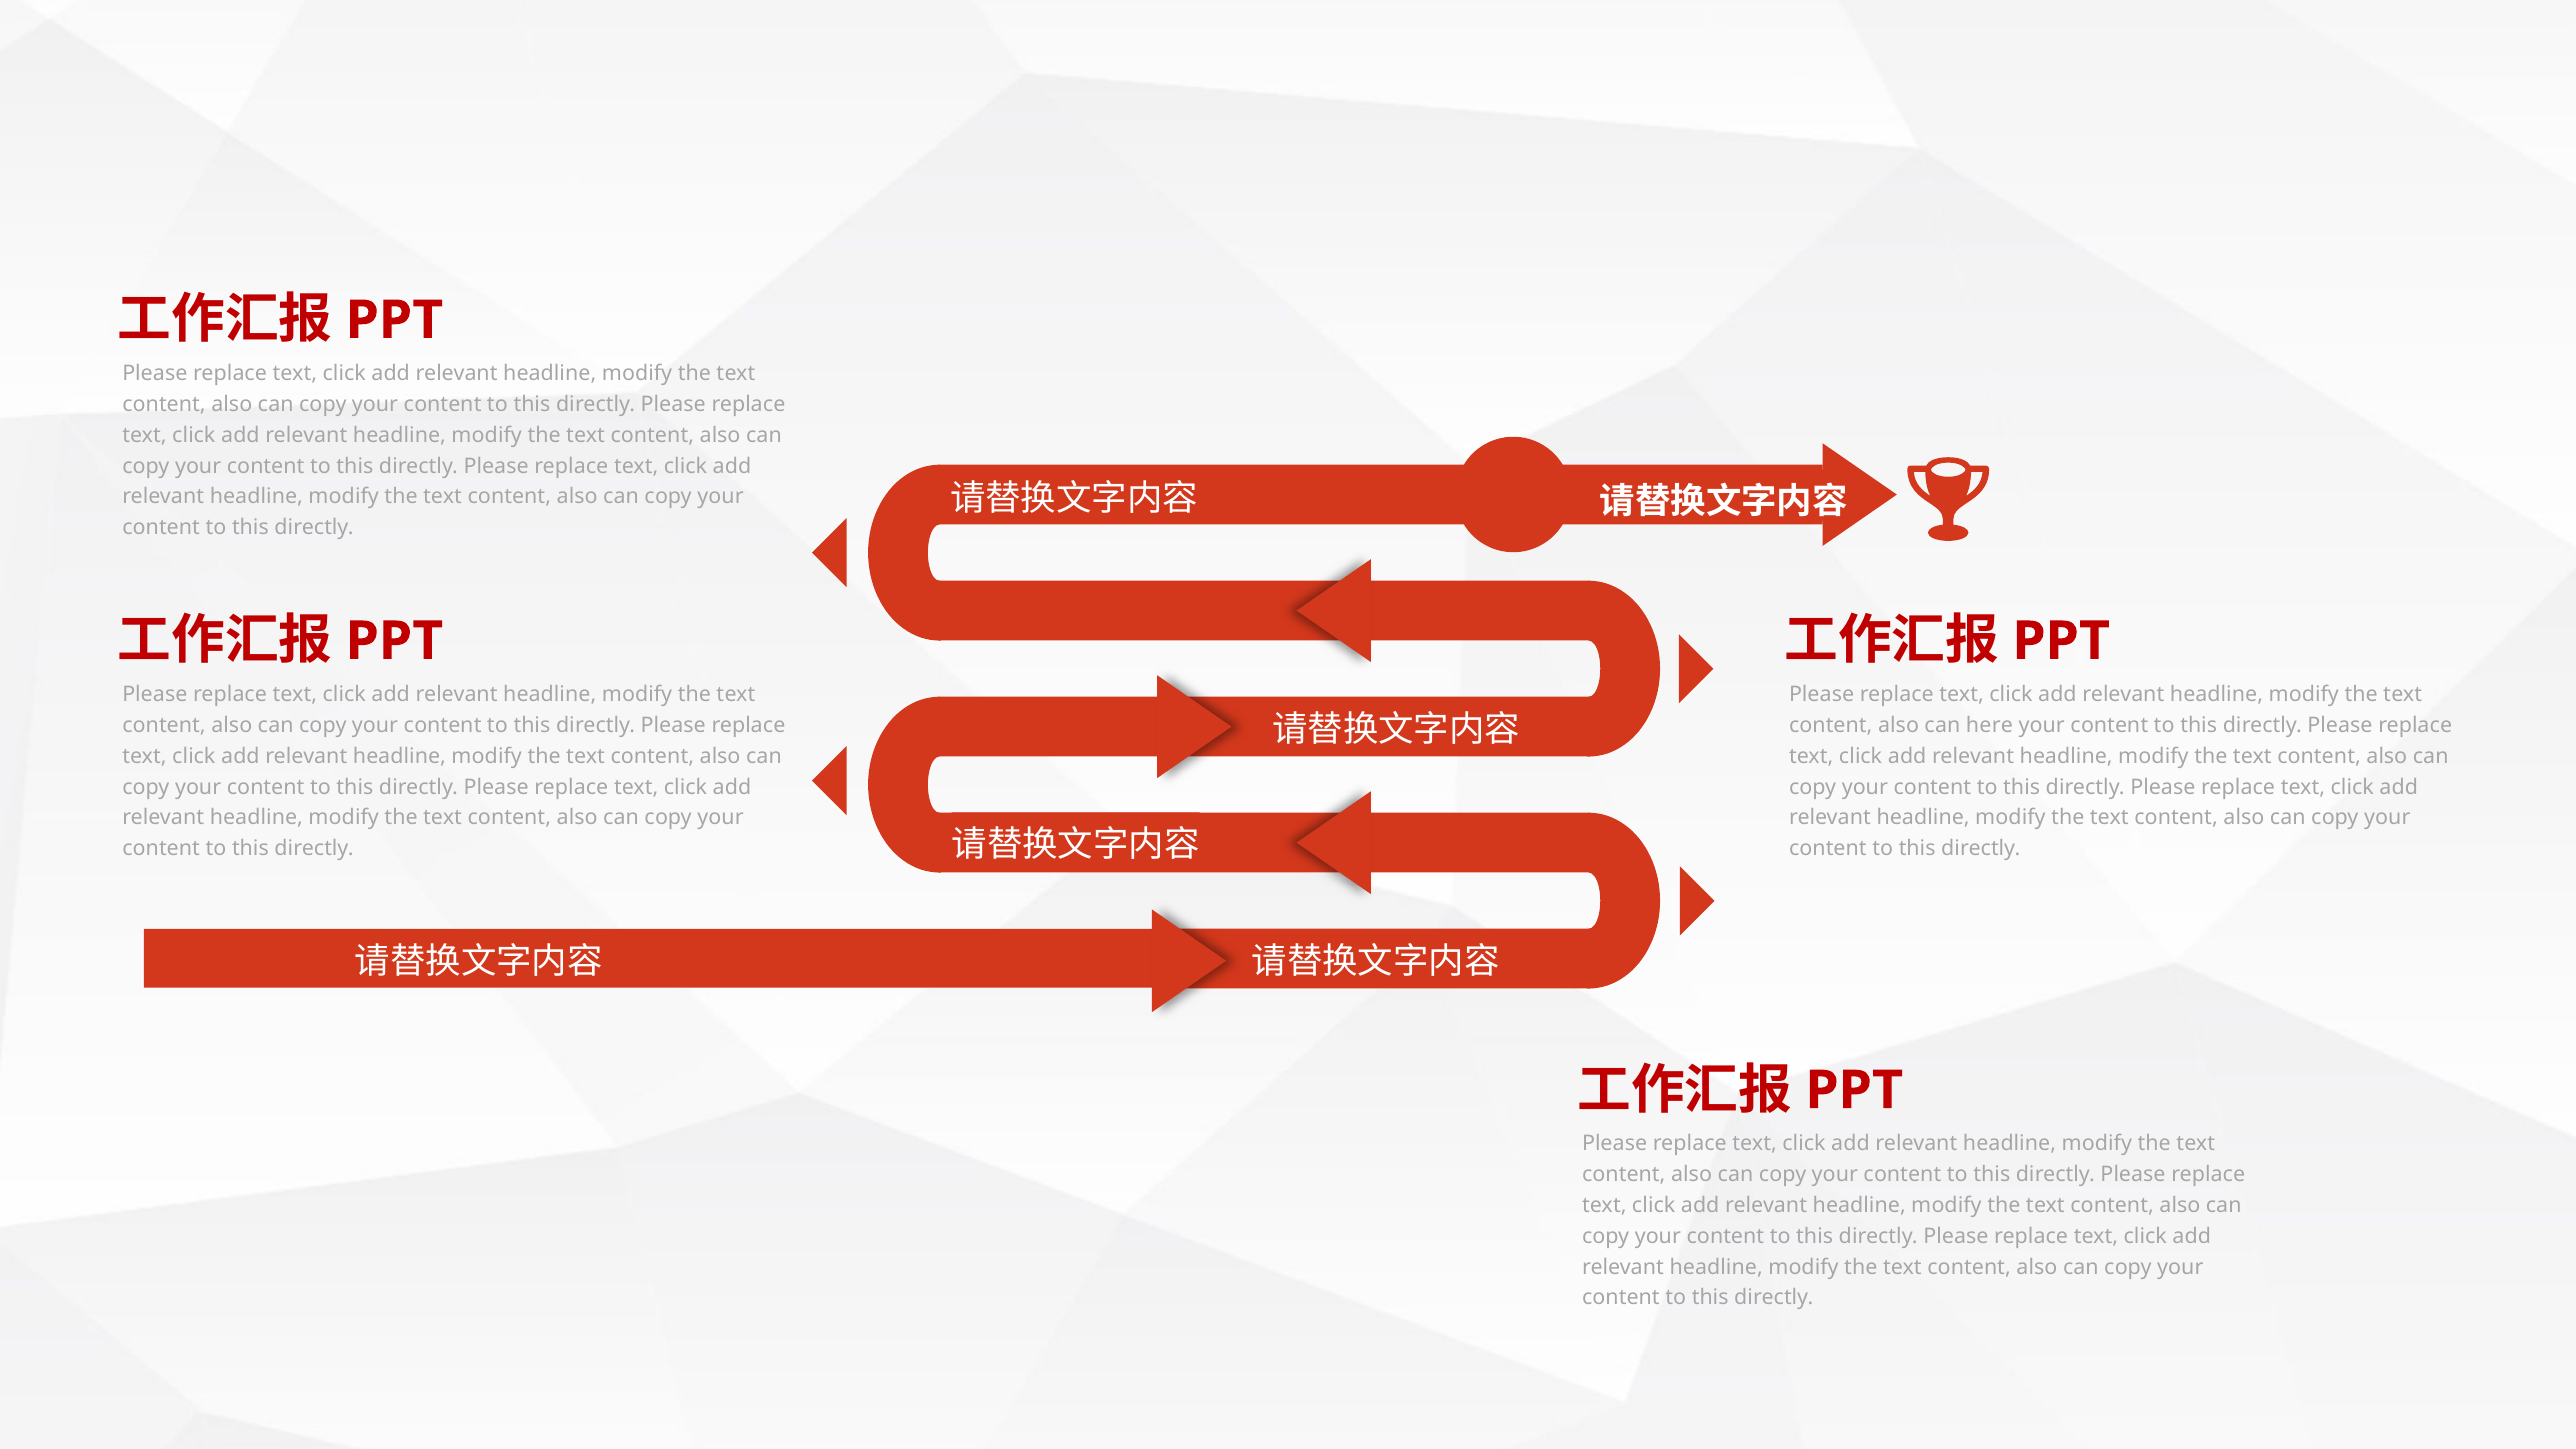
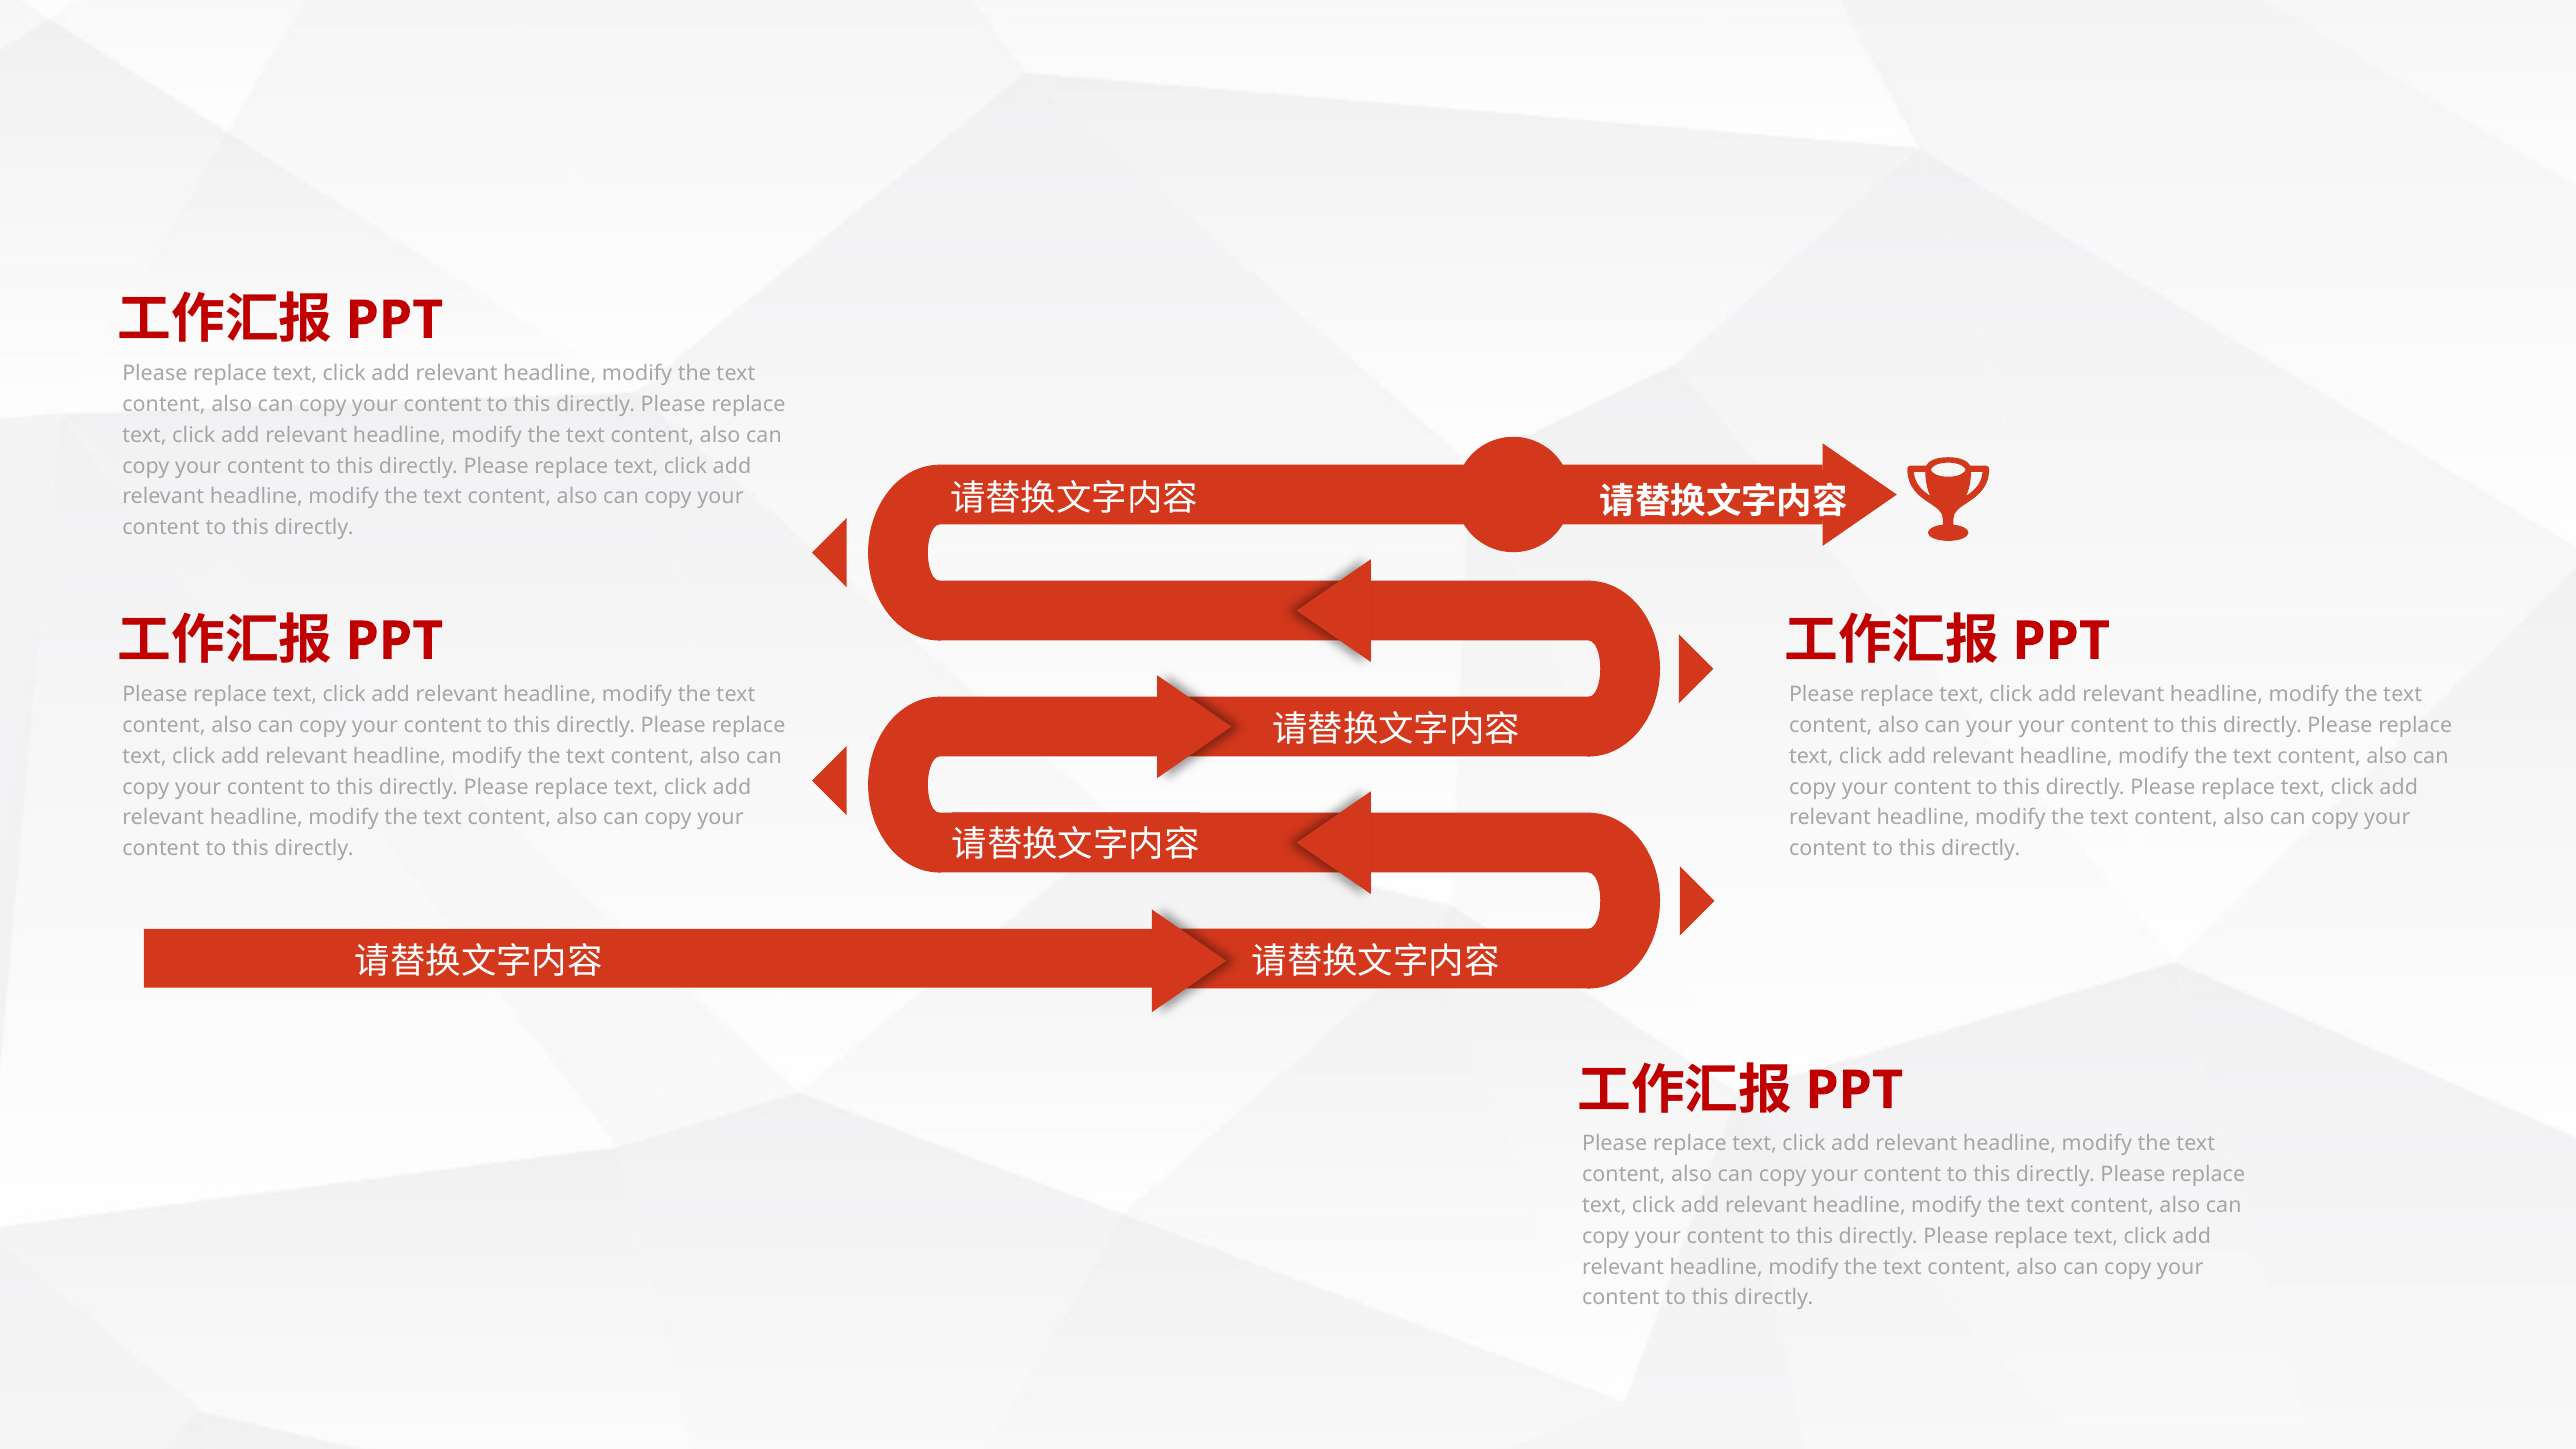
can here: here -> your
